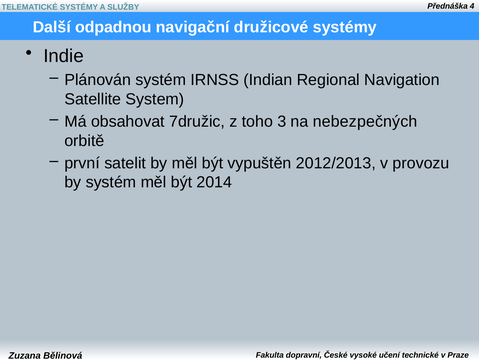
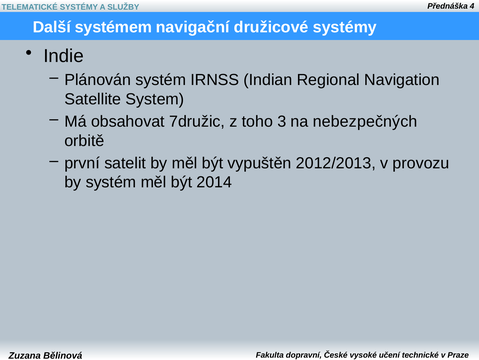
odpadnou: odpadnou -> systémem
